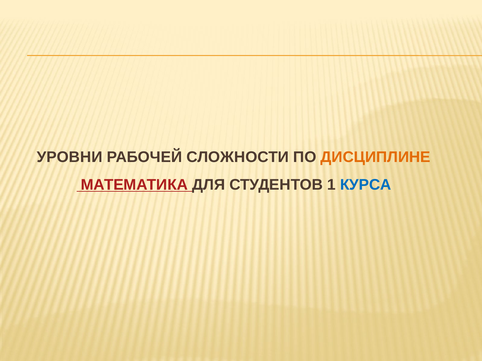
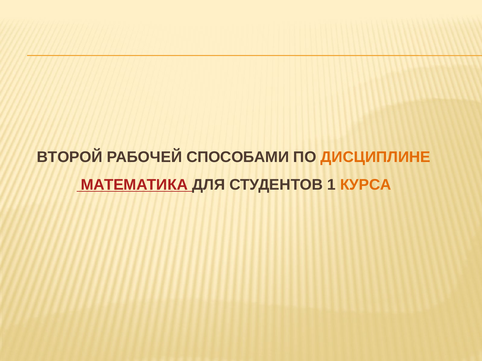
УРОВНИ: УРОВНИ -> ВТОРОЙ
СЛОЖНОСТИ: СЛОЖНОСТИ -> СПОСОБАМИ
КУРСА colour: blue -> orange
